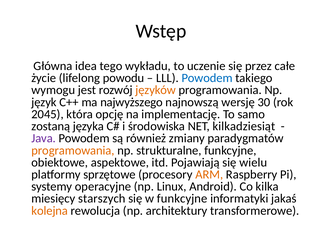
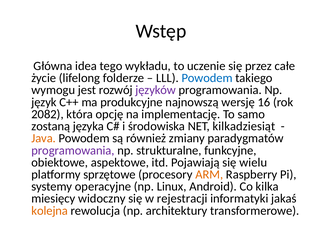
powodu: powodu -> folderze
języków colour: orange -> purple
najwyższego: najwyższego -> produkcyjne
30: 30 -> 16
2045: 2045 -> 2082
Java colour: purple -> orange
programowania at (73, 150) colour: orange -> purple
starszych: starszych -> widoczny
w funkcyjne: funkcyjne -> rejestracji
